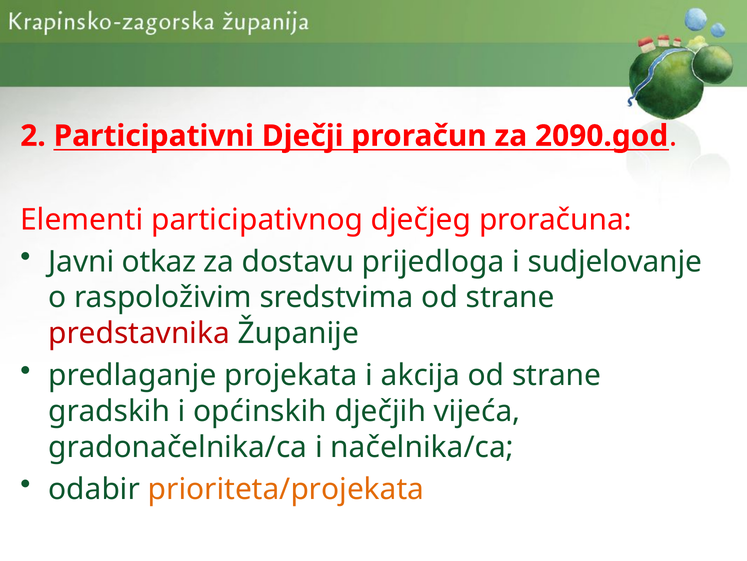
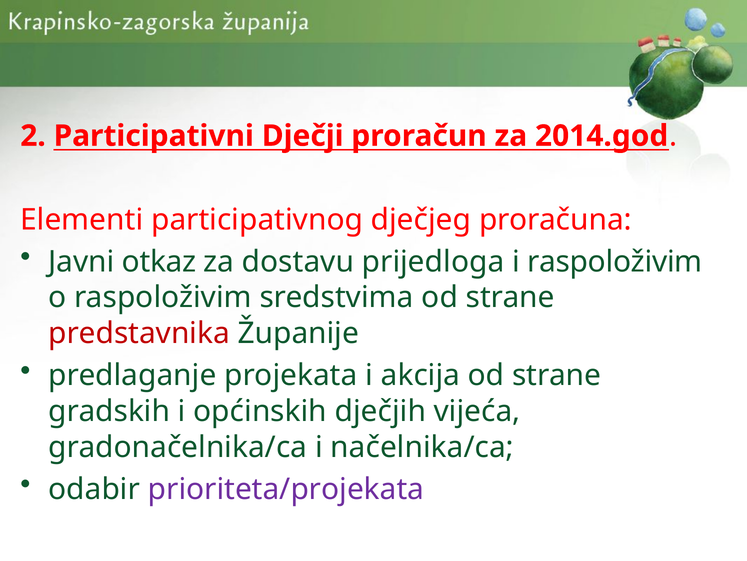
2090.god: 2090.god -> 2014.god
i sudjelovanje: sudjelovanje -> raspoloživim
prioriteta/projekata colour: orange -> purple
